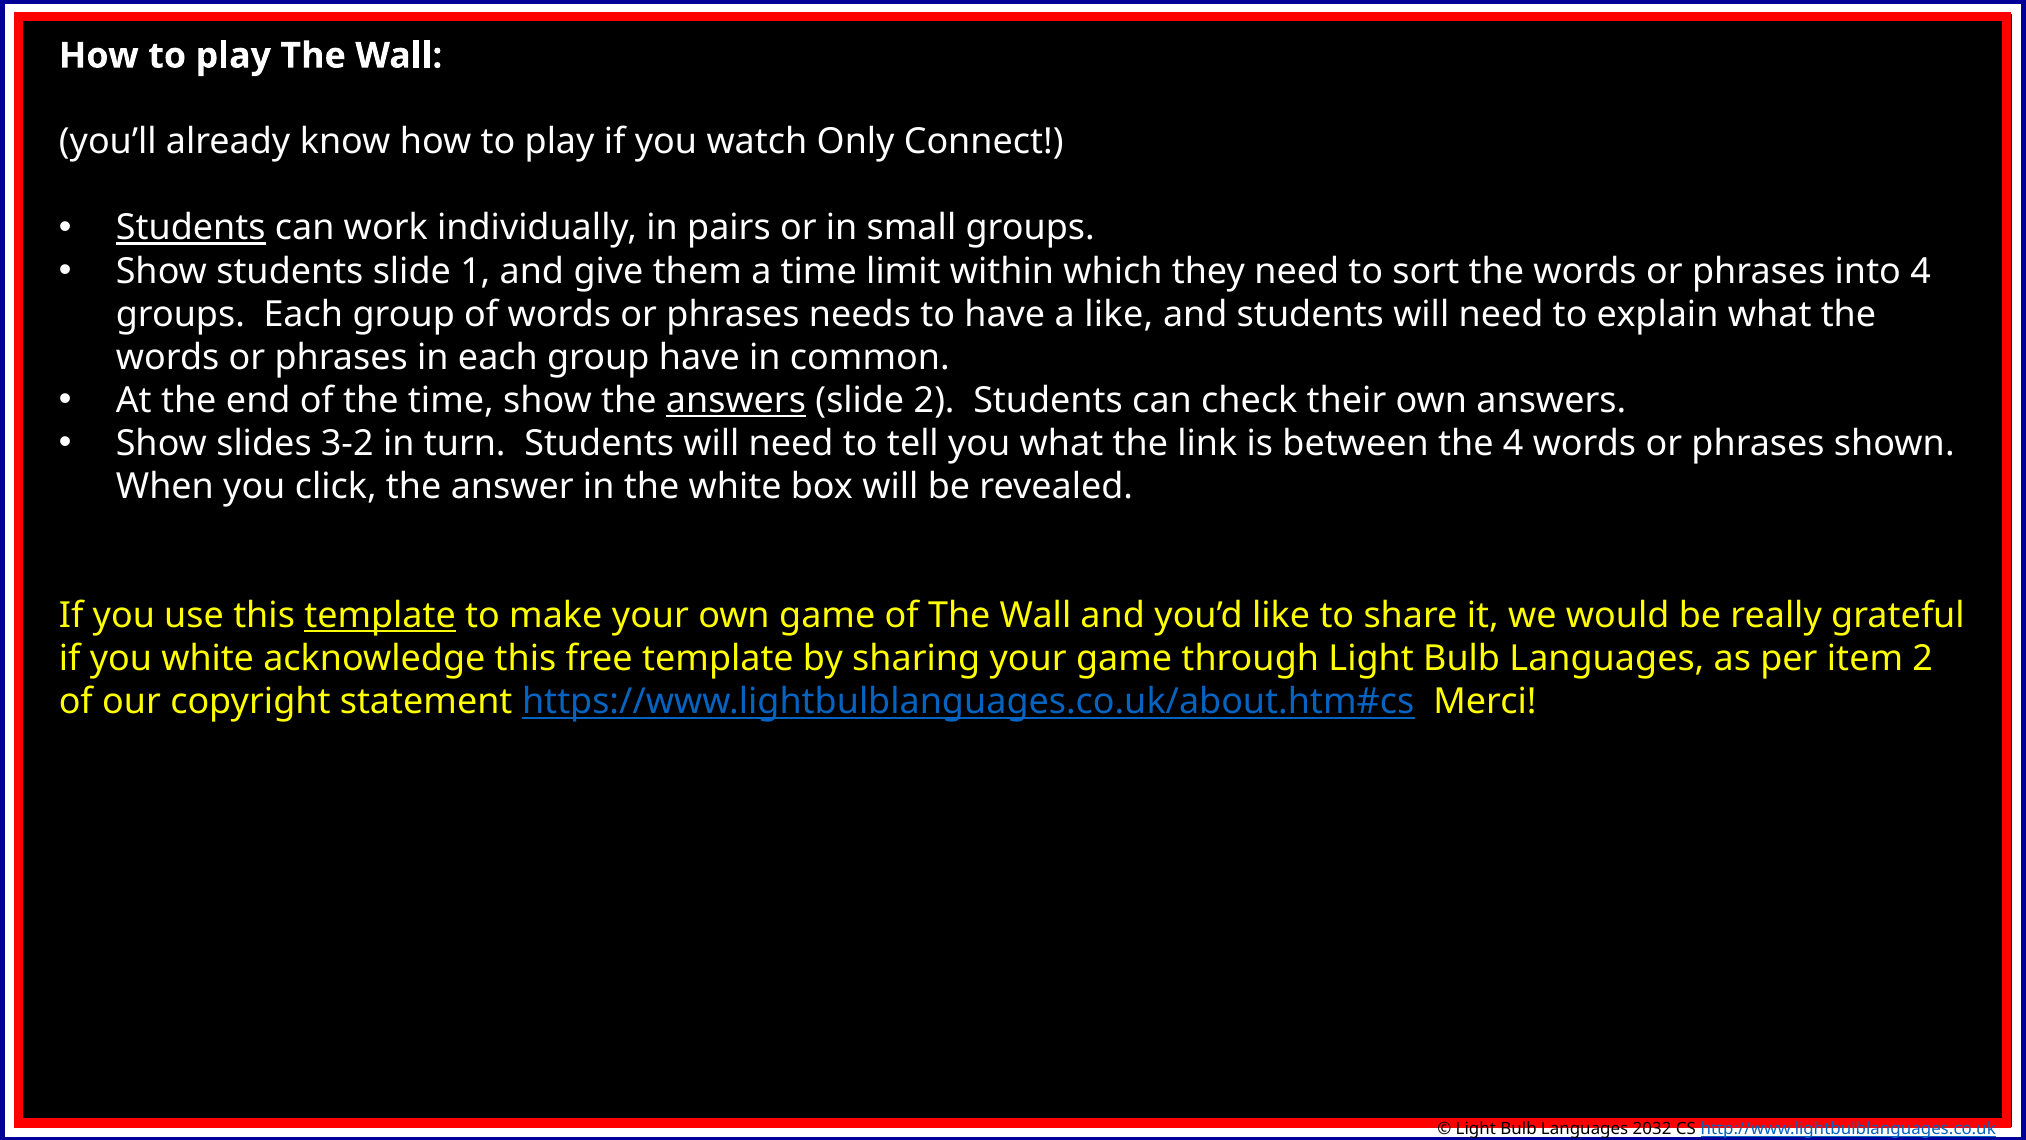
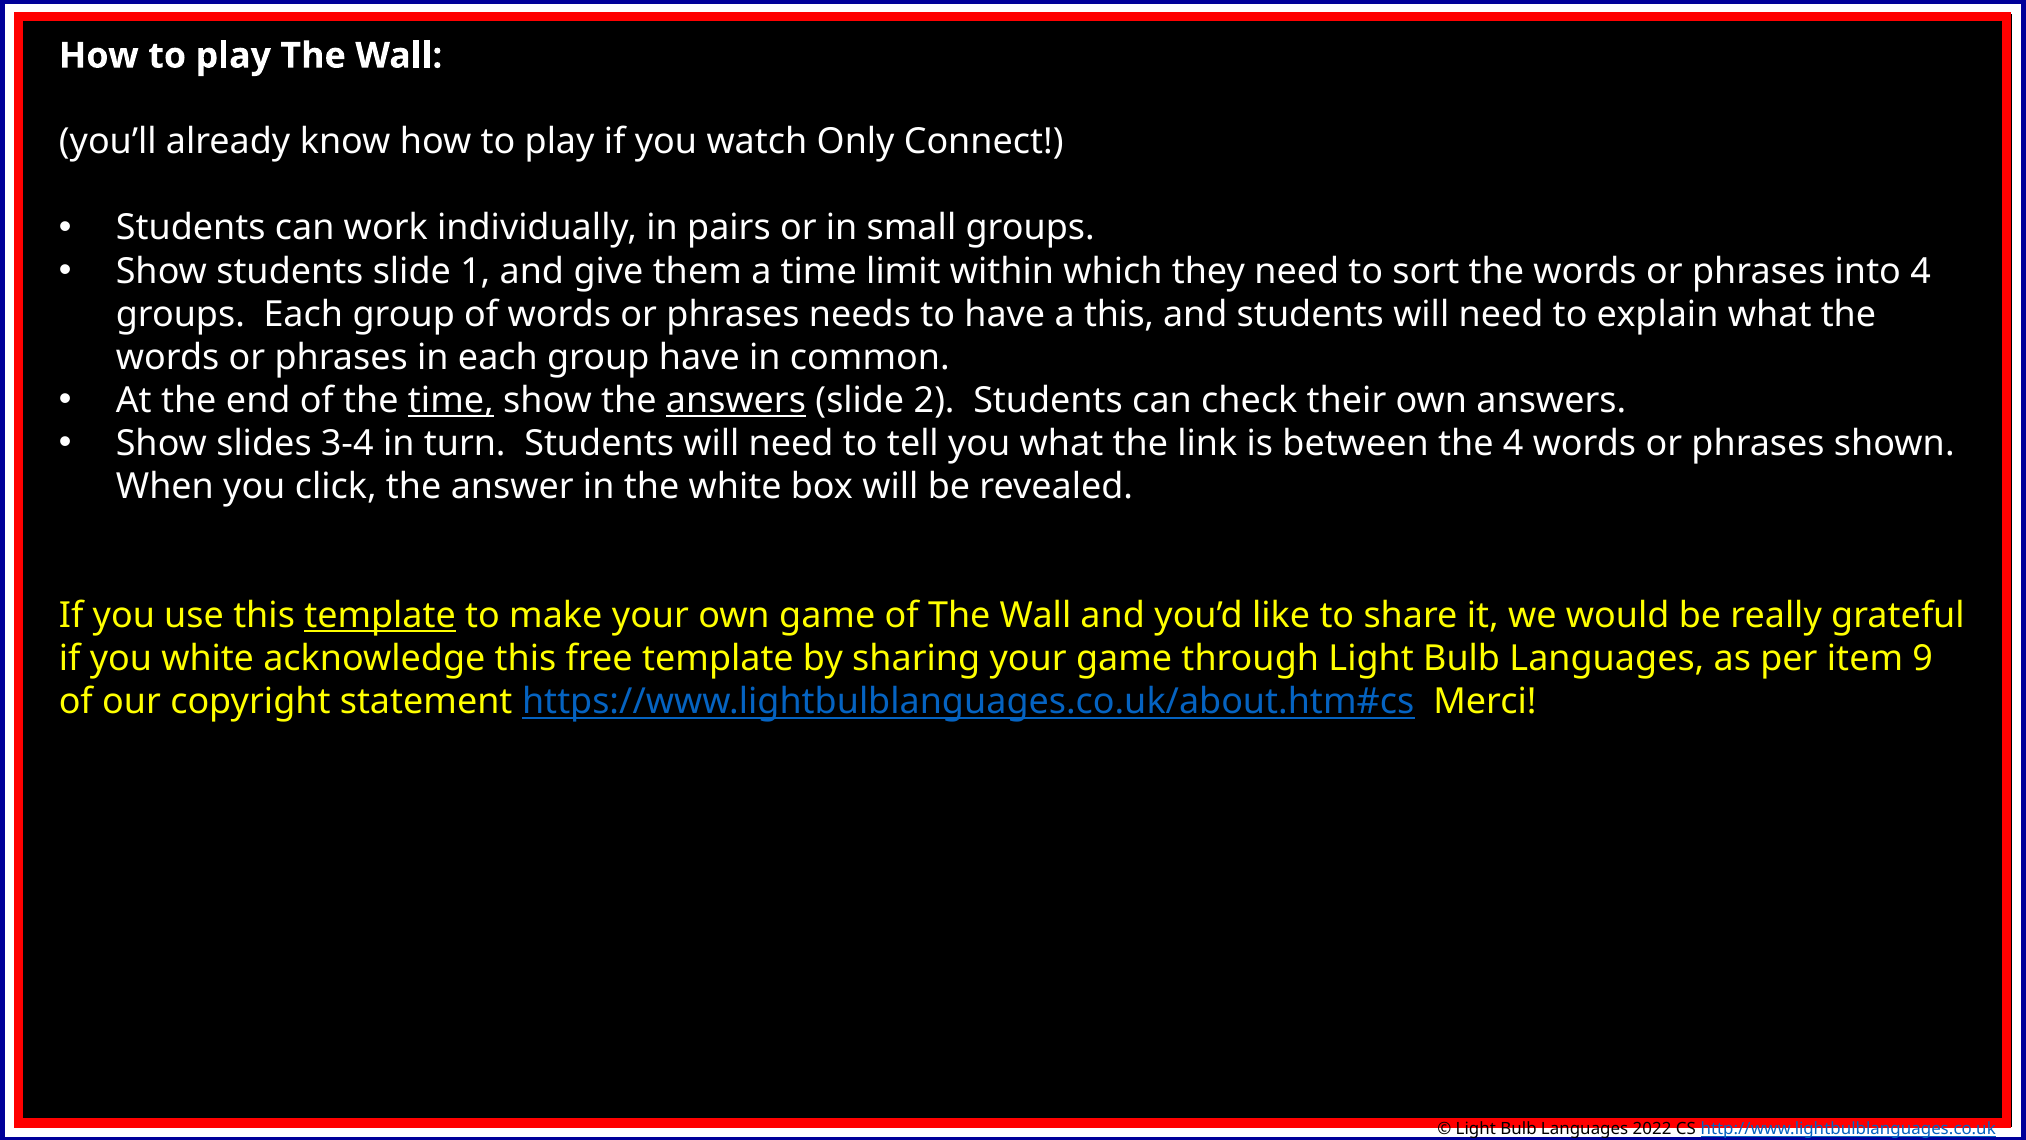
Students at (191, 228) underline: present -> none
a like: like -> this
time at (451, 400) underline: none -> present
3-2: 3-2 -> 3-4
item 2: 2 -> 9
2032: 2032 -> 2022
